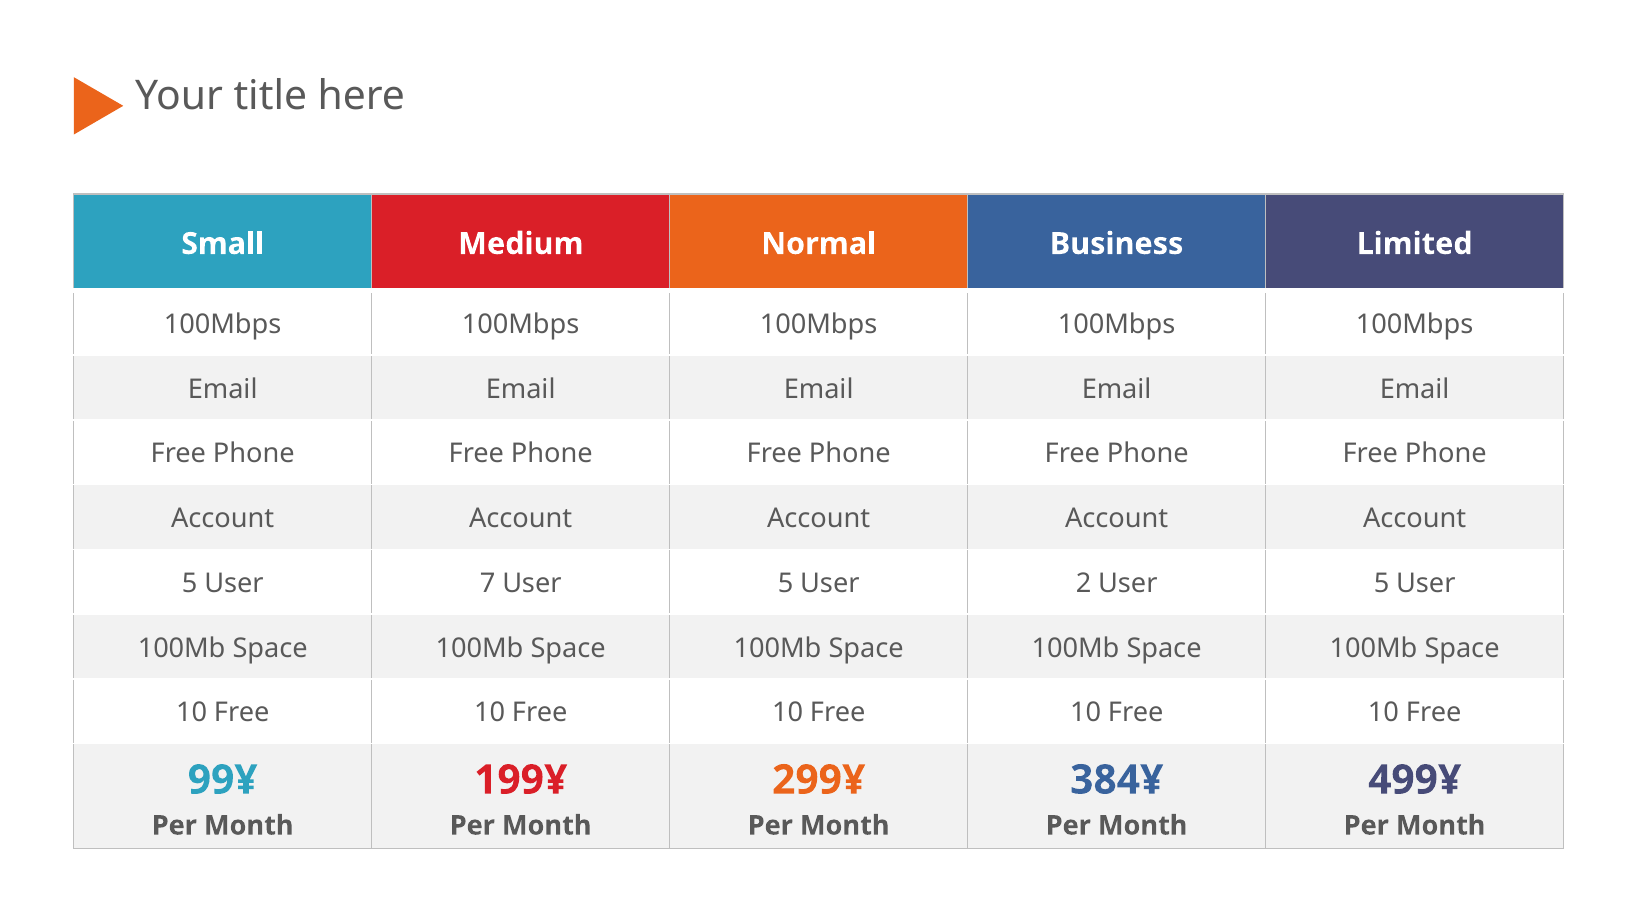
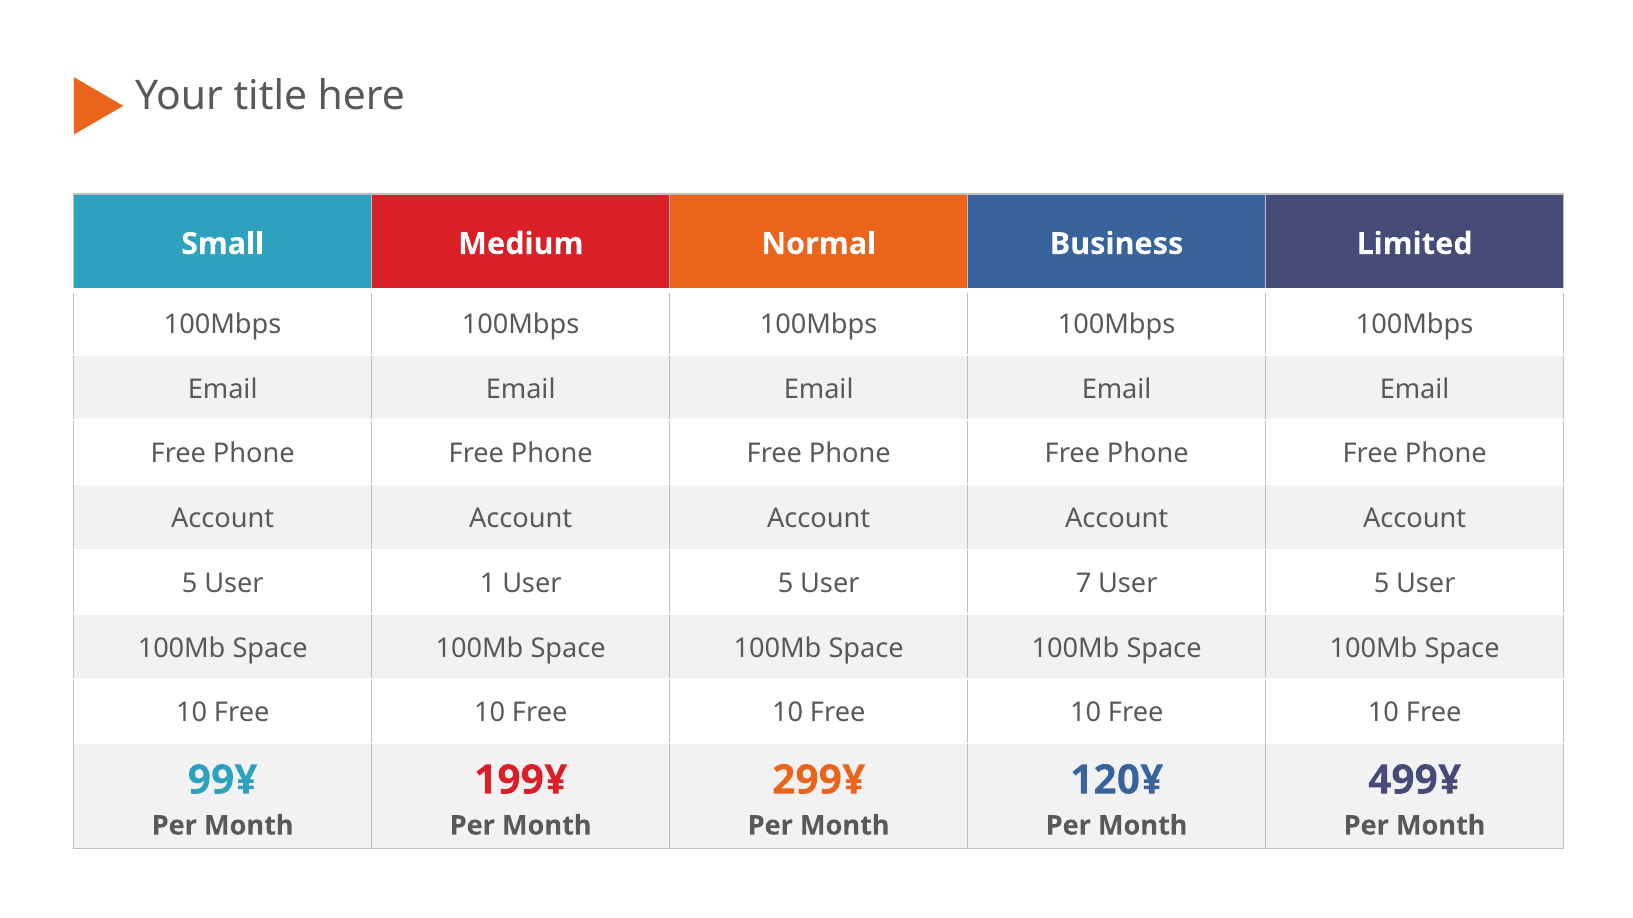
7: 7 -> 1
2: 2 -> 7
384¥: 384¥ -> 120¥
